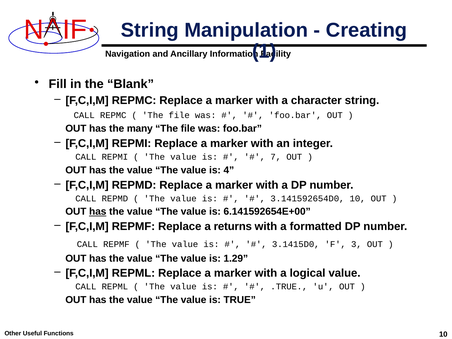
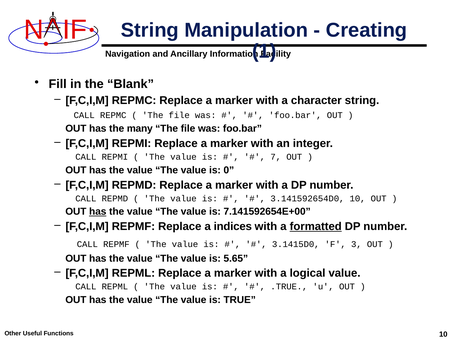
4: 4 -> 0
6.141592654E+00: 6.141592654E+00 -> 7.141592654E+00
returns: returns -> indices
formatted underline: none -> present
1.29: 1.29 -> 5.65
